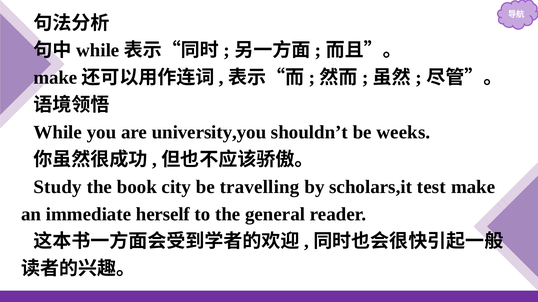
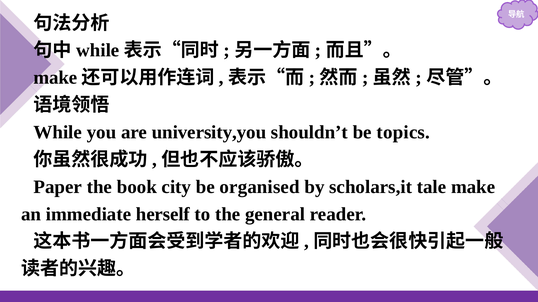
weeks: weeks -> topics
Study: Study -> Paper
travelling: travelling -> organised
test: test -> tale
